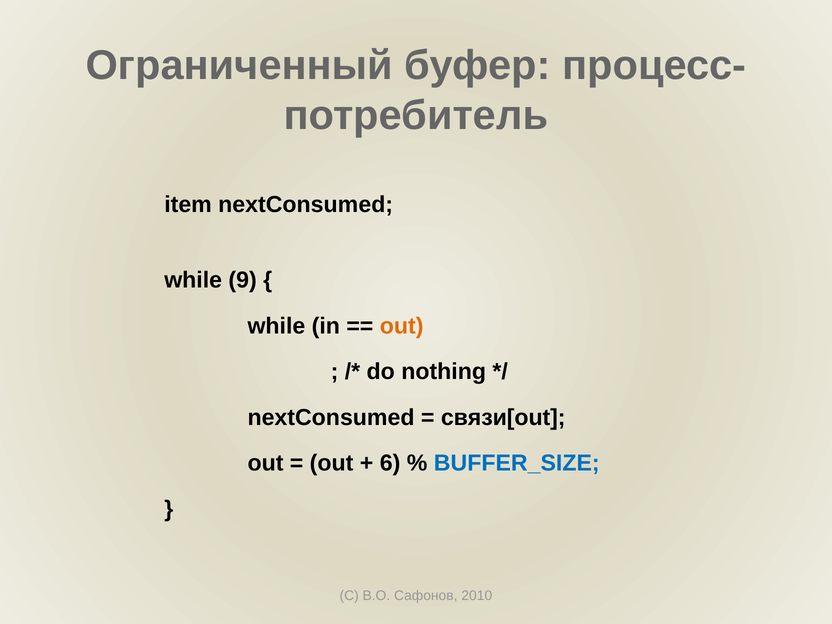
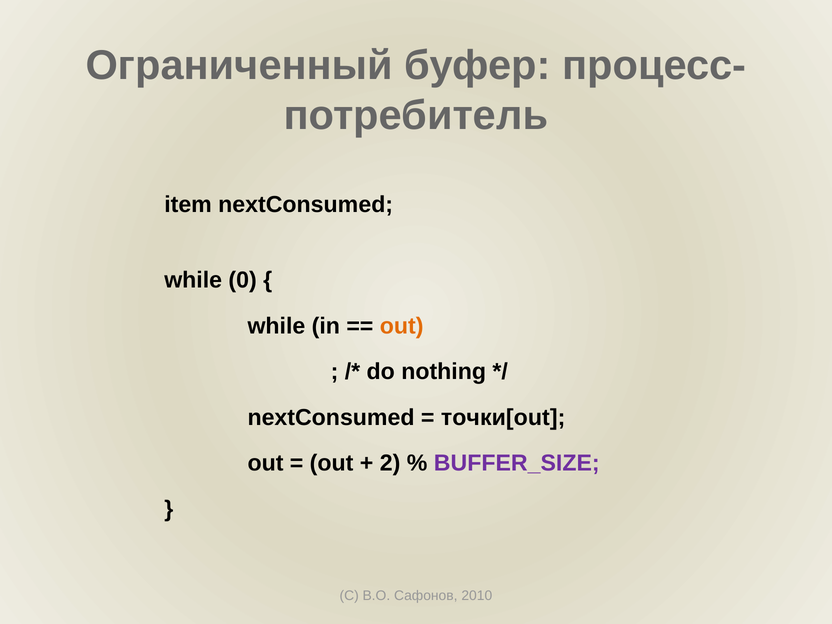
9: 9 -> 0
связи[out: связи[out -> точки[out
6: 6 -> 2
BUFFER_SIZE colour: blue -> purple
